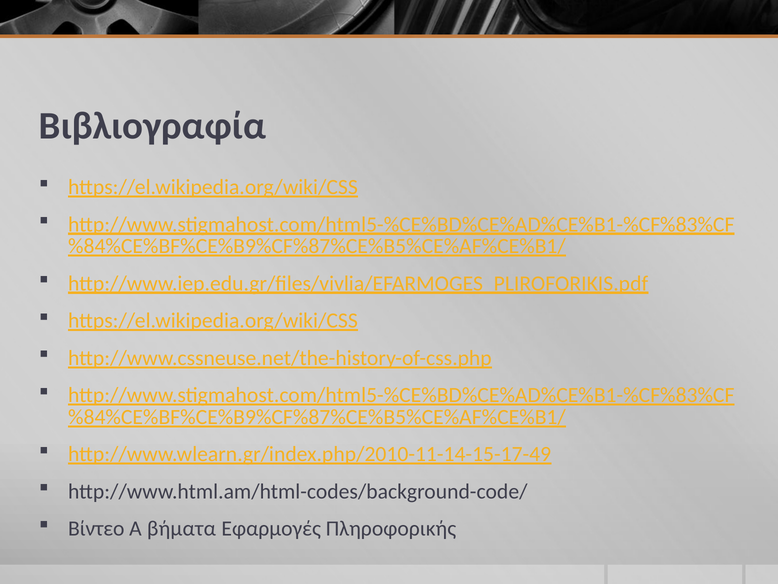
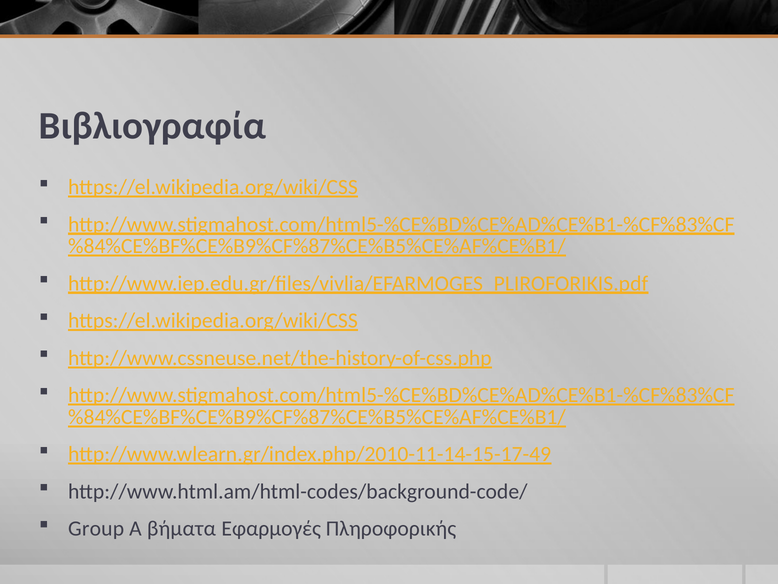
Βίντεο: Βίντεο -> Group
